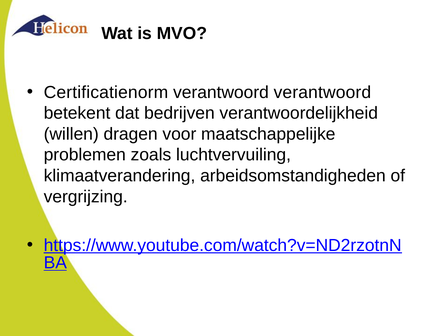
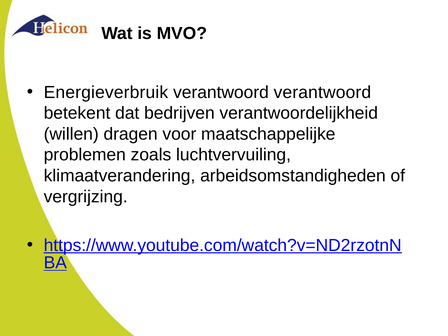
Certificatienorm: Certificatienorm -> Energieverbruik
